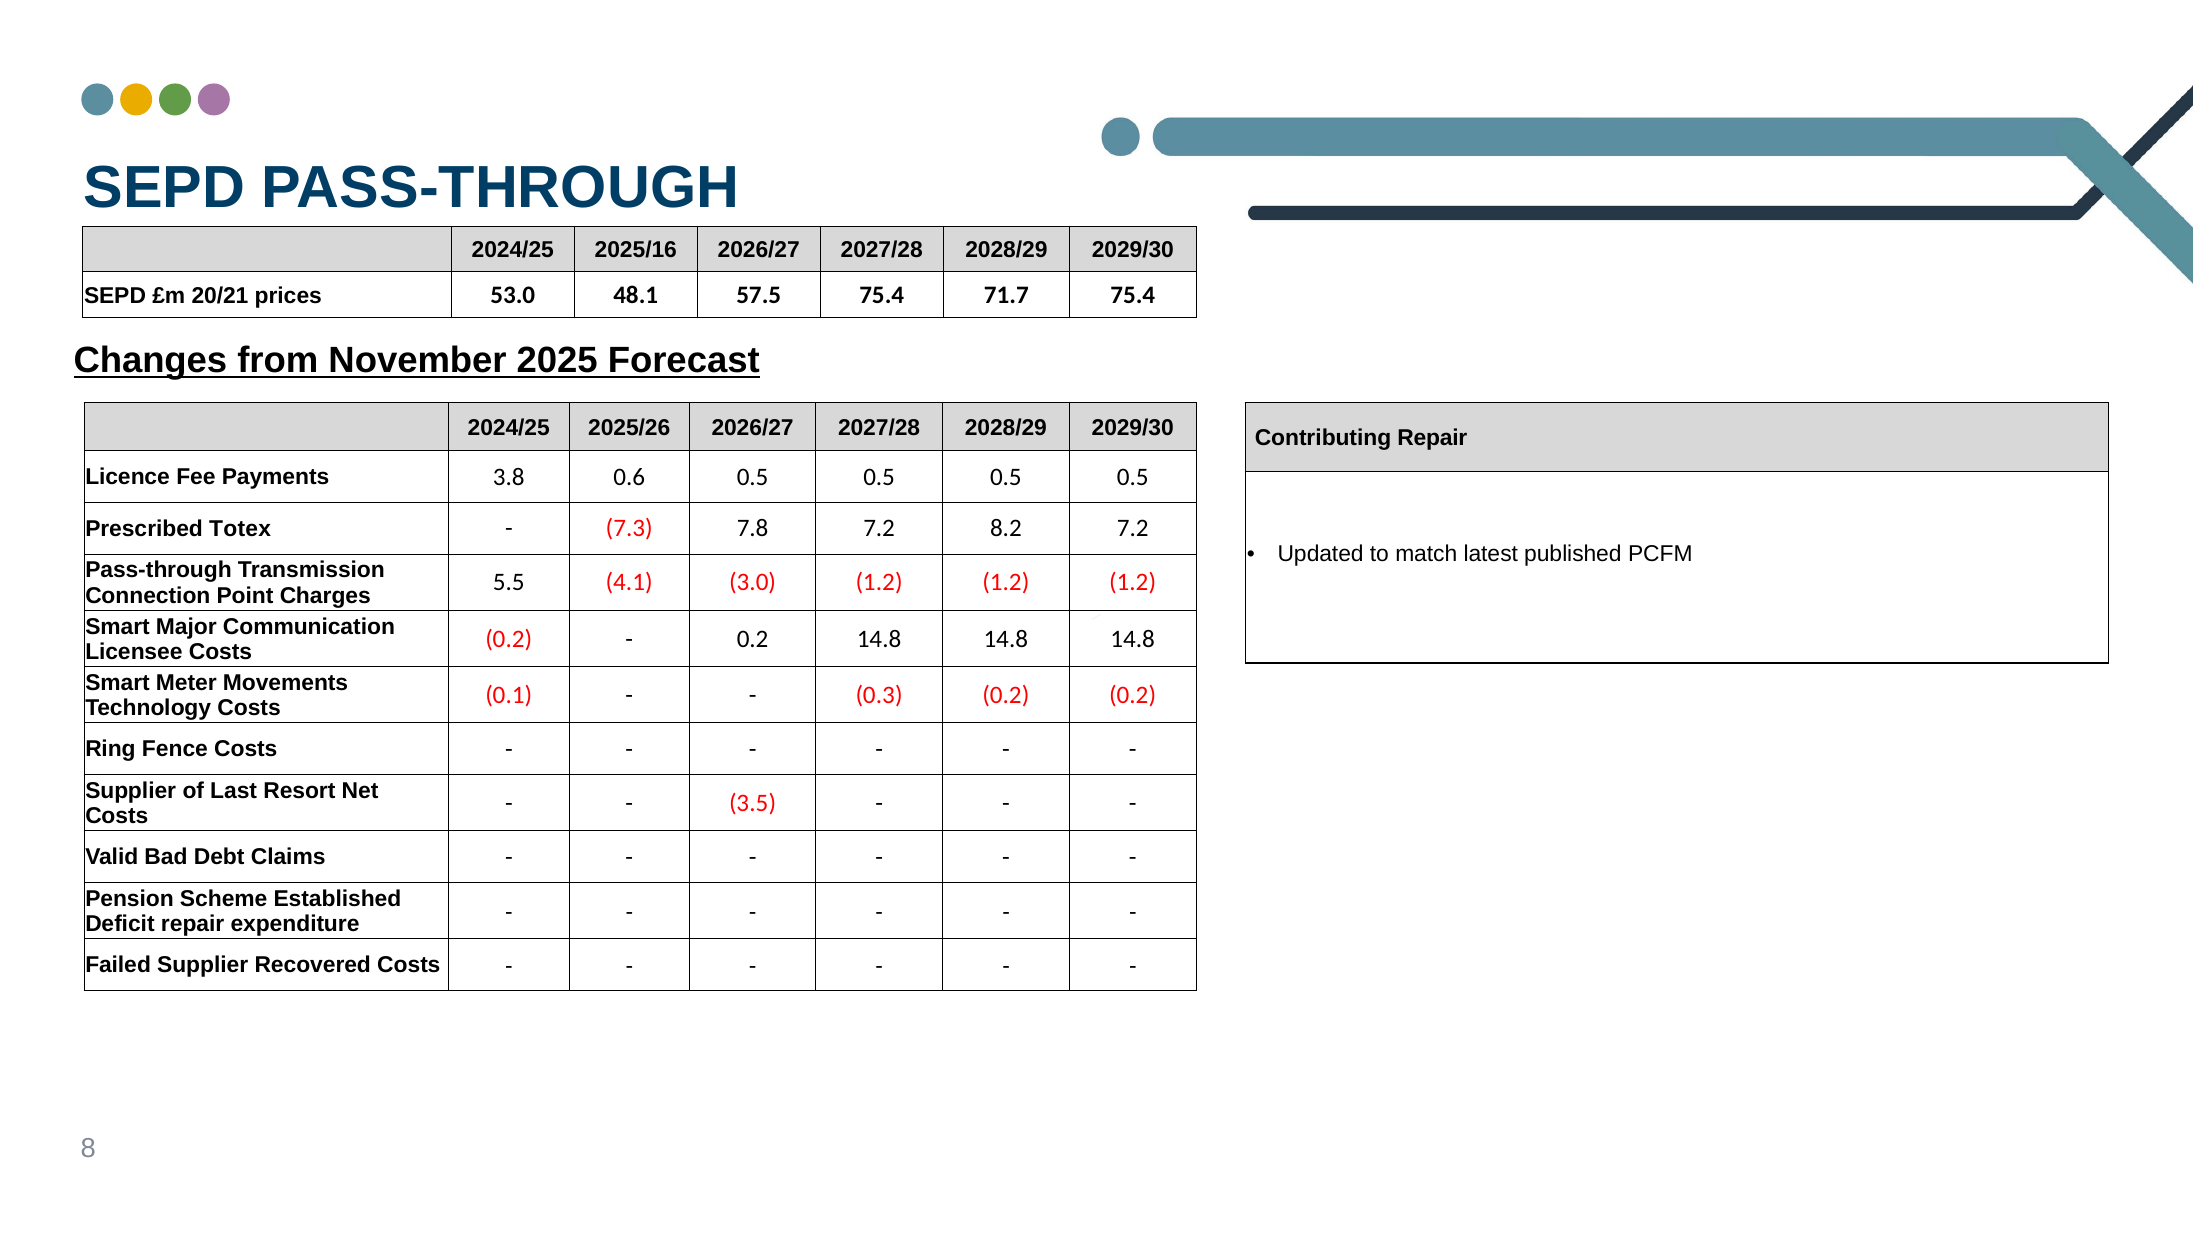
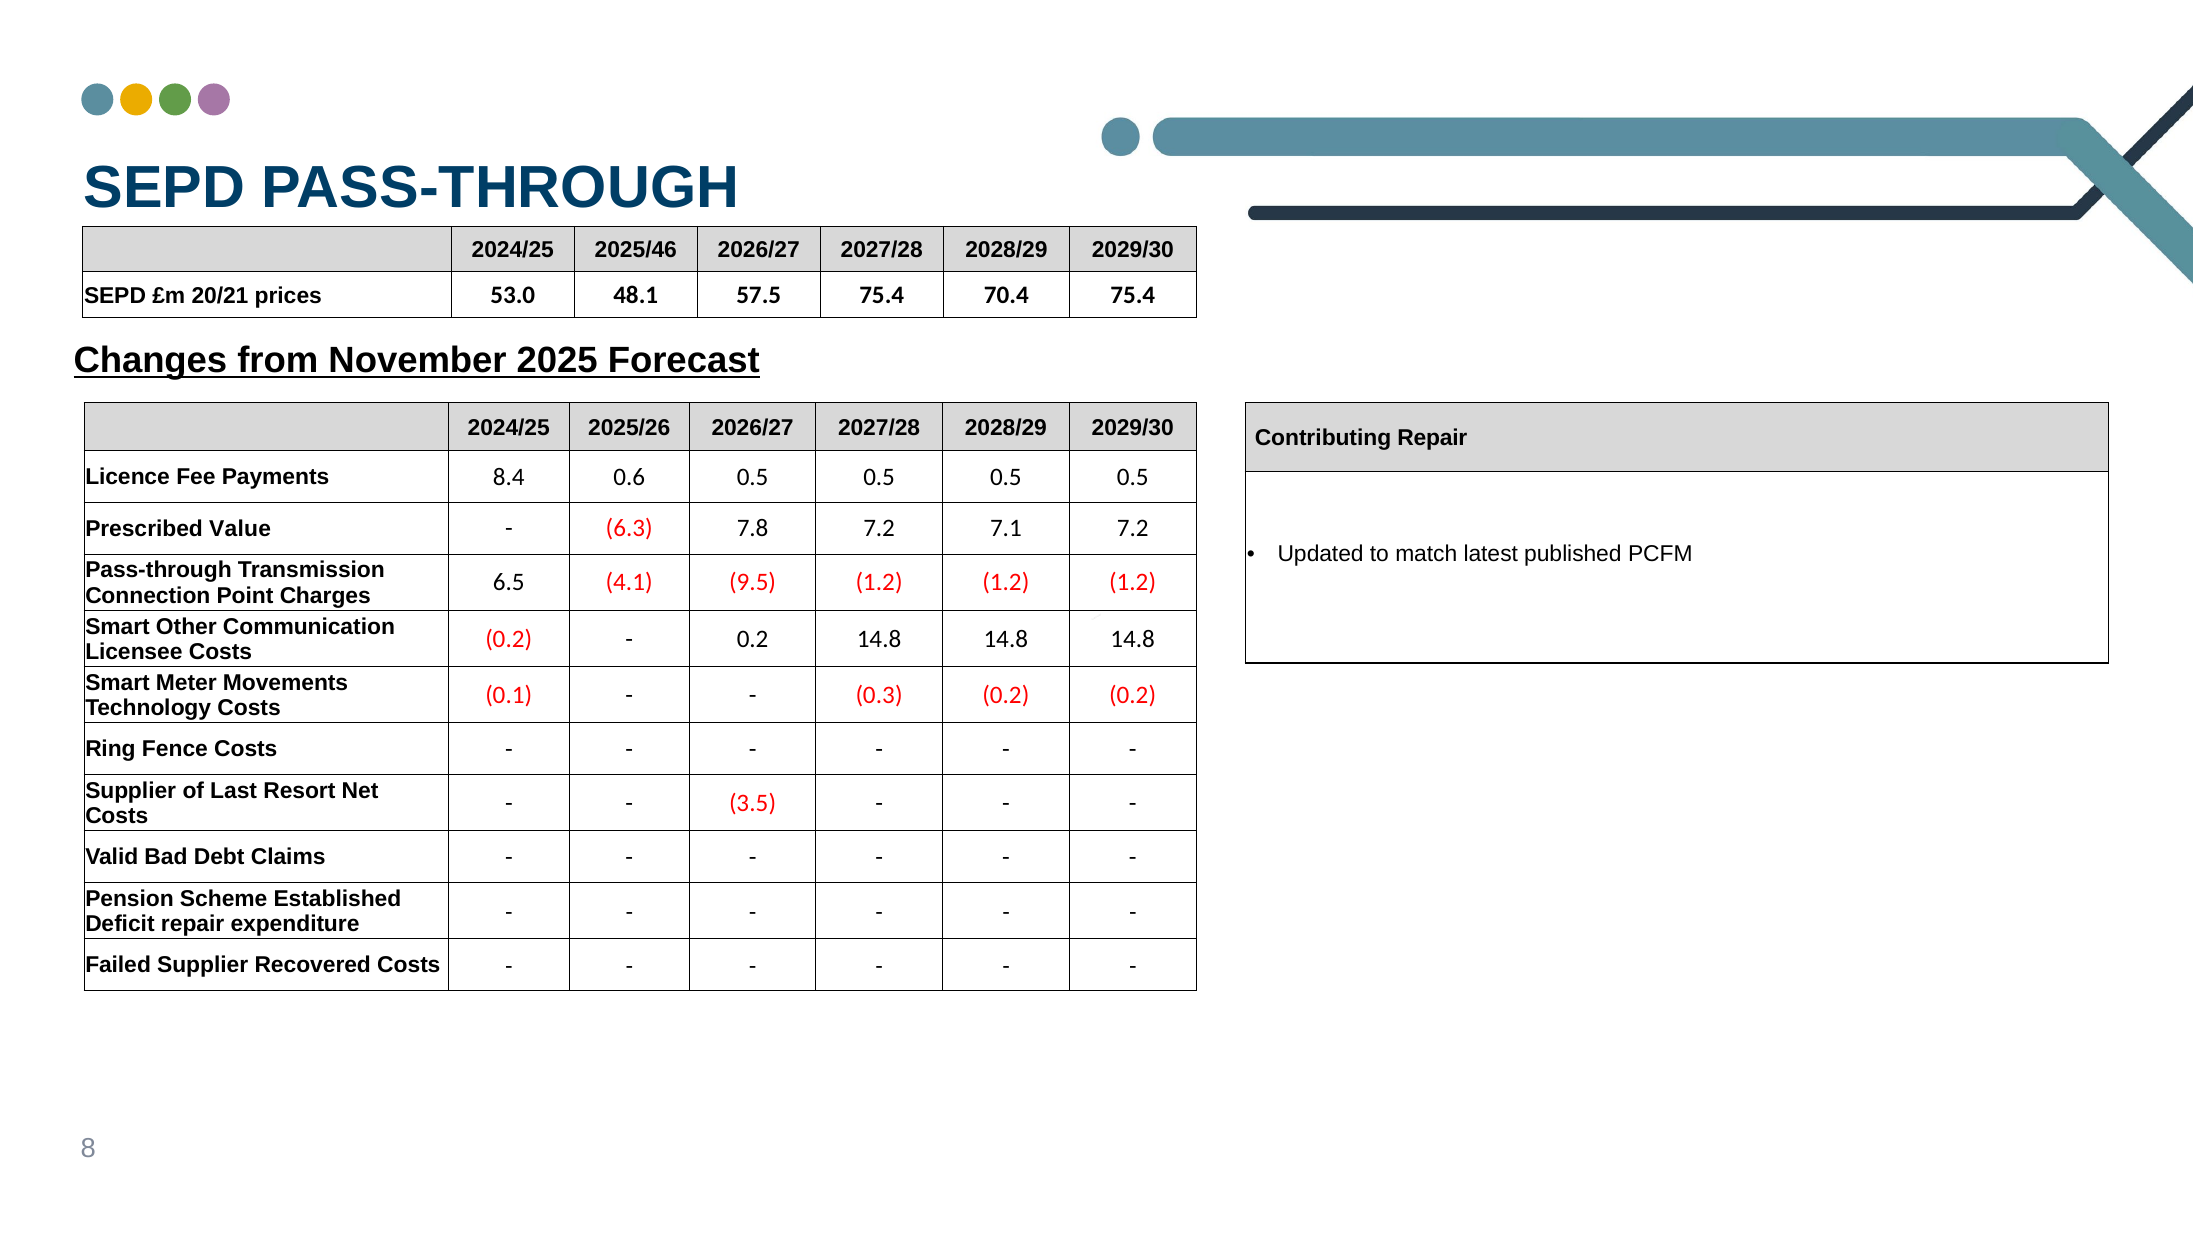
2025/16: 2025/16 -> 2025/46
71.7: 71.7 -> 70.4
3.8: 3.8 -> 8.4
Totex: Totex -> Value
7.3: 7.3 -> 6.3
8.2: 8.2 -> 7.1
5.5: 5.5 -> 6.5
3.0: 3.0 -> 9.5
Major: Major -> Other
